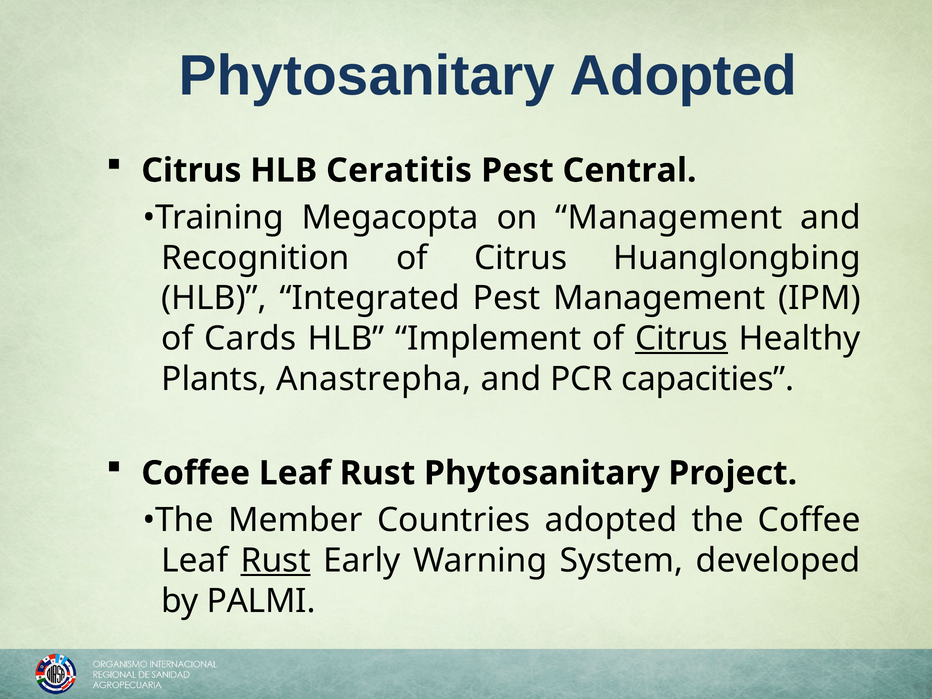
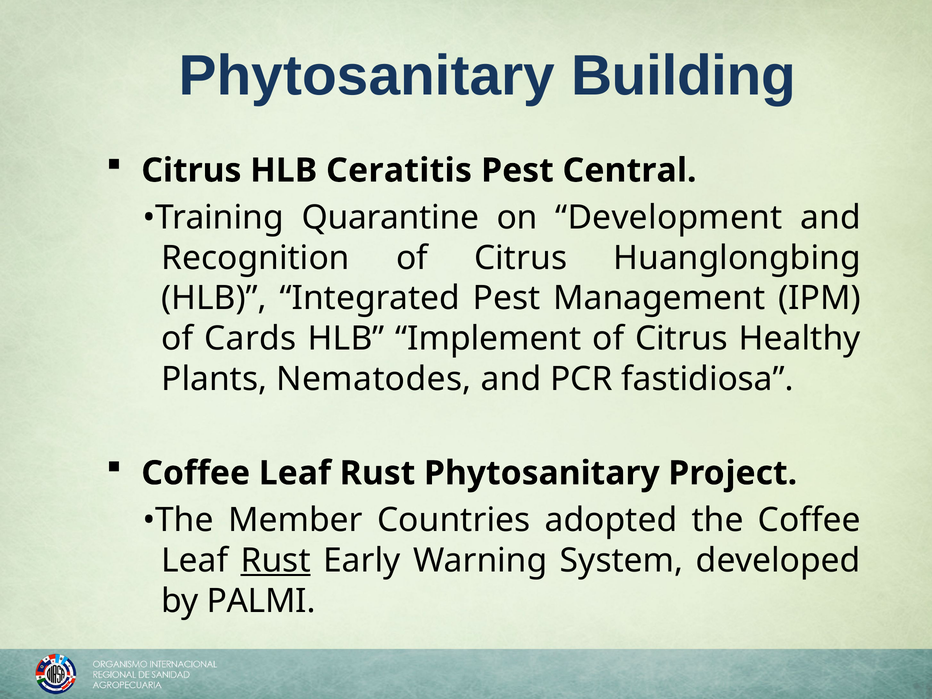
Phytosanitary Adopted: Adopted -> Building
Megacopta: Megacopta -> Quarantine
on Management: Management -> Development
Citrus at (681, 339) underline: present -> none
Anastrepha: Anastrepha -> Nematodes
capacities: capacities -> fastidiosa
